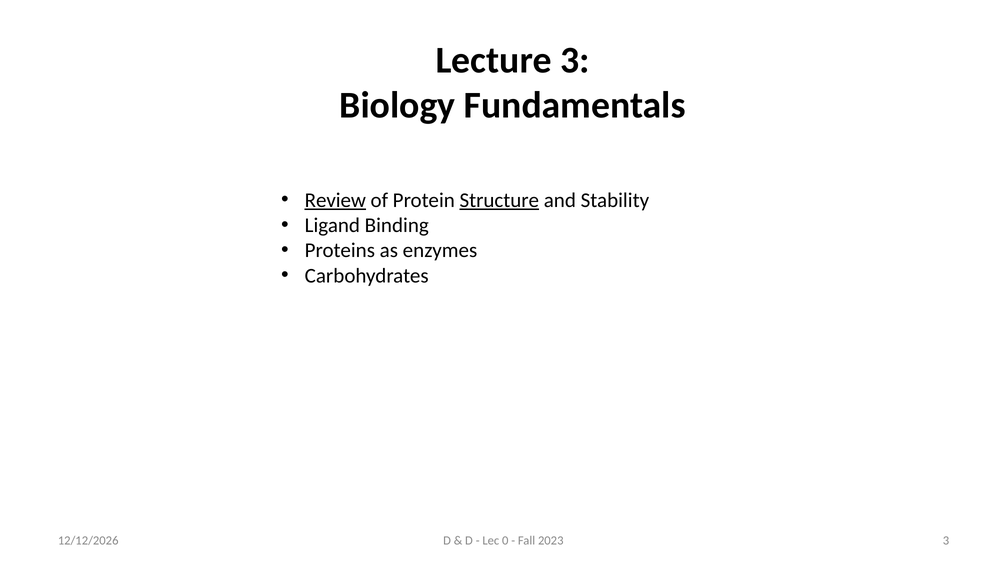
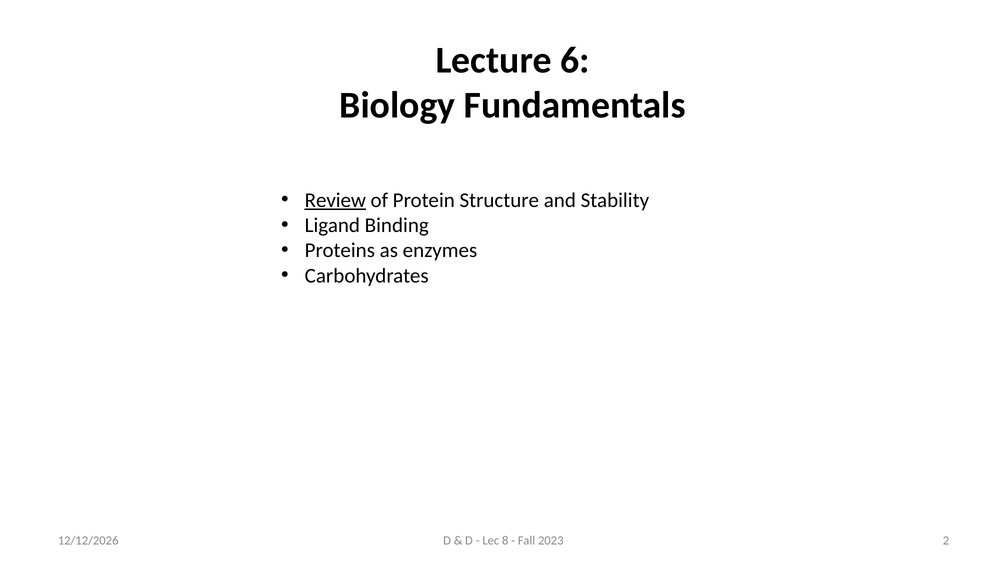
Lecture 3: 3 -> 6
Structure underline: present -> none
0: 0 -> 8
2023 3: 3 -> 2
